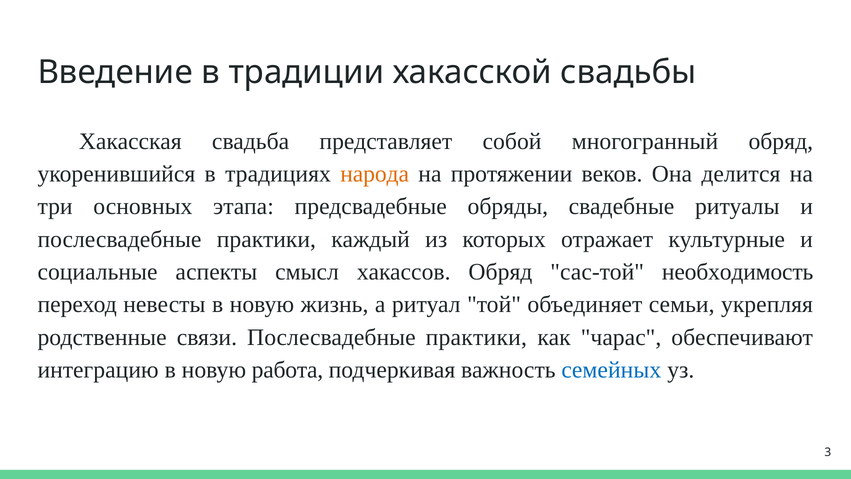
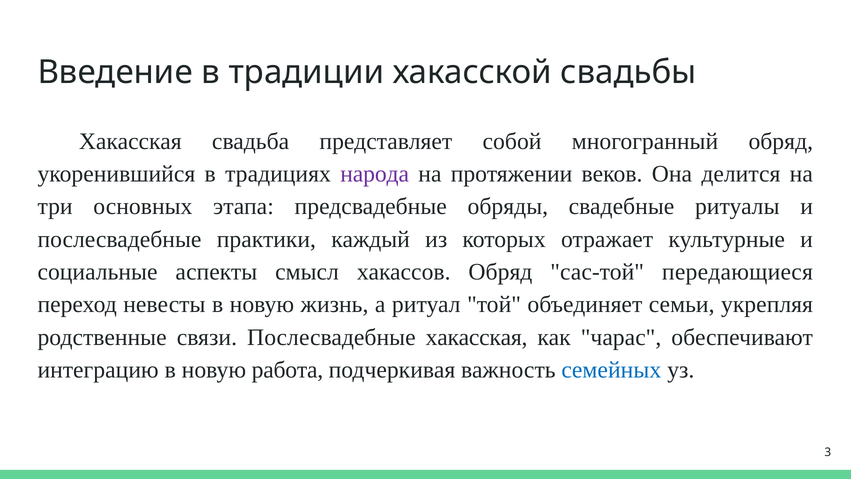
народа colour: orange -> purple
необходимость: необходимость -> передающиеся
связи Послесвадебные практики: практики -> хакасская
